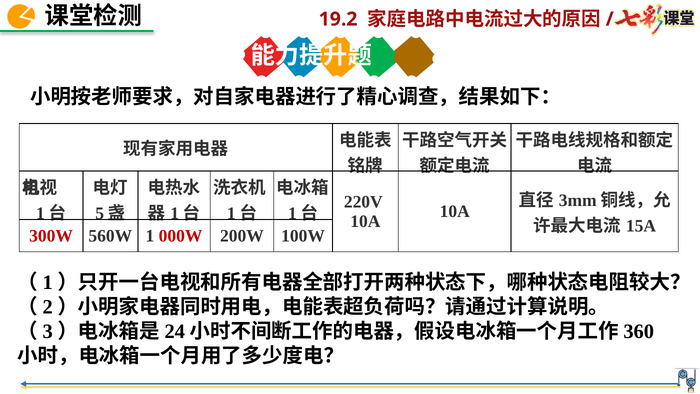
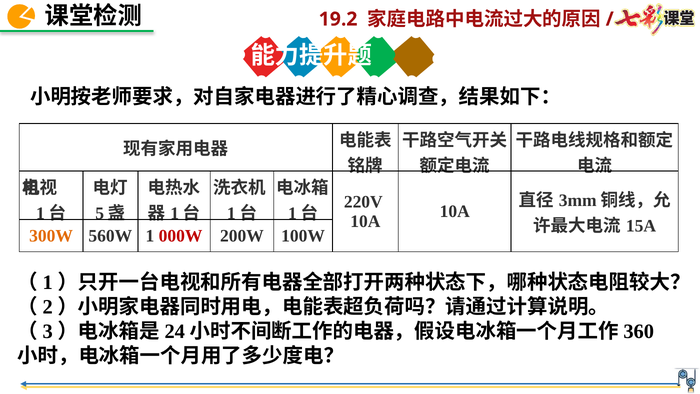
300W colour: red -> orange
